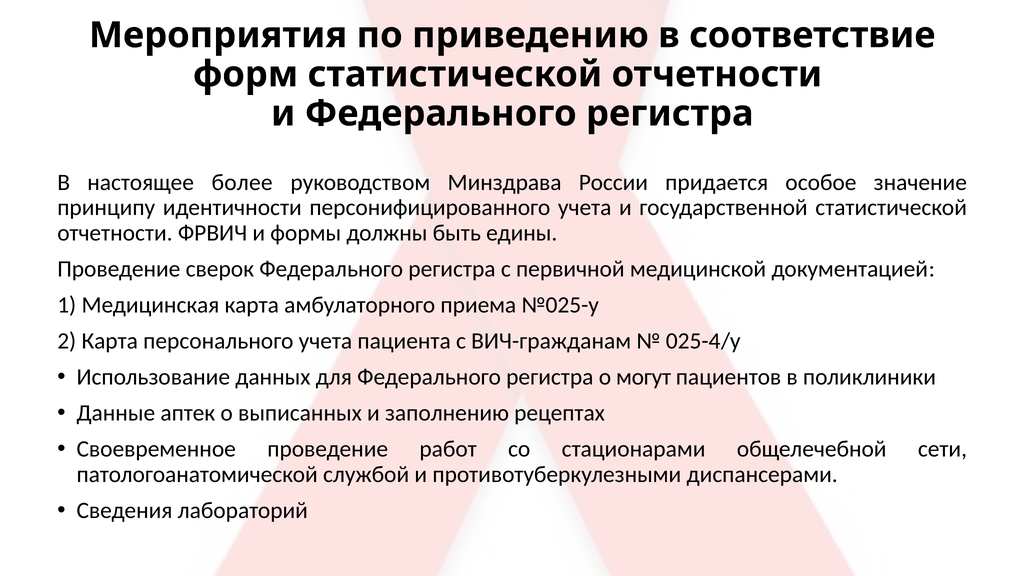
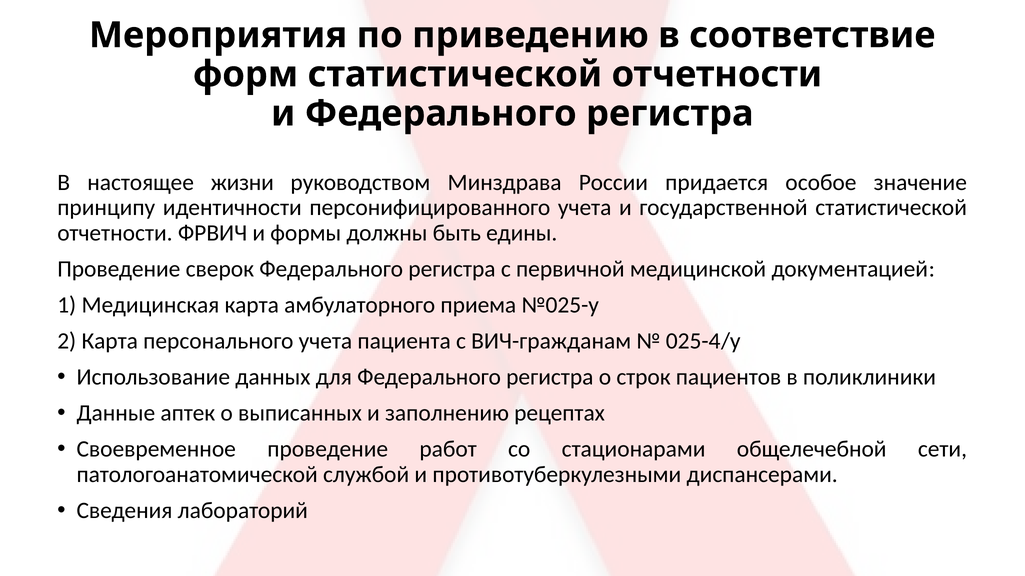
более: более -> жизни
могут: могут -> строк
